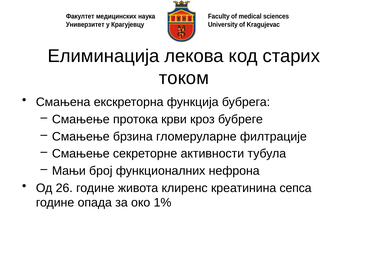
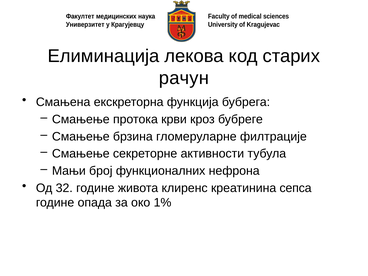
током: током -> рачун
26: 26 -> 32
